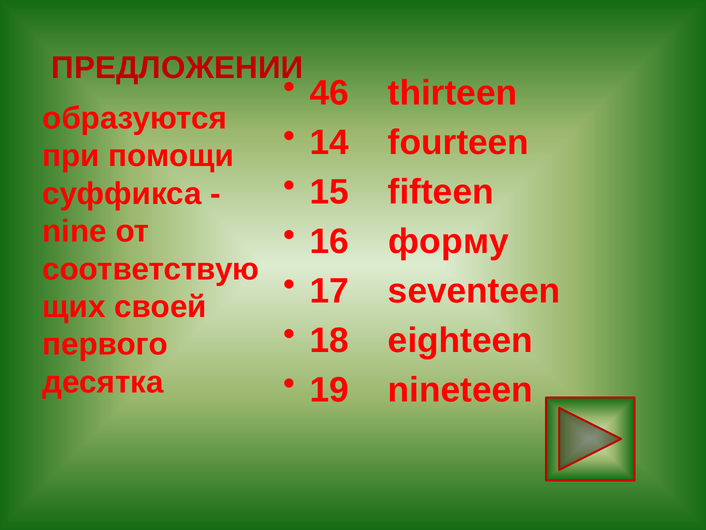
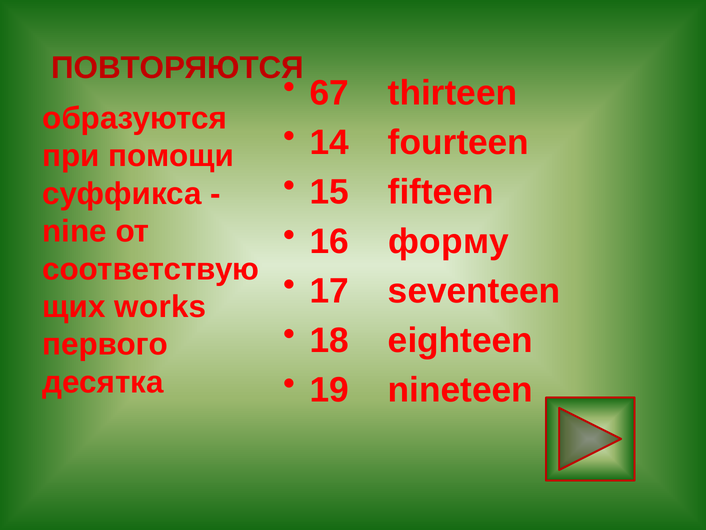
ПРЕДЛОЖЕНИИ: ПРЕДЛОЖЕНИИ -> ПОВТОРЯЮТСЯ
46: 46 -> 67
своей: своей -> works
